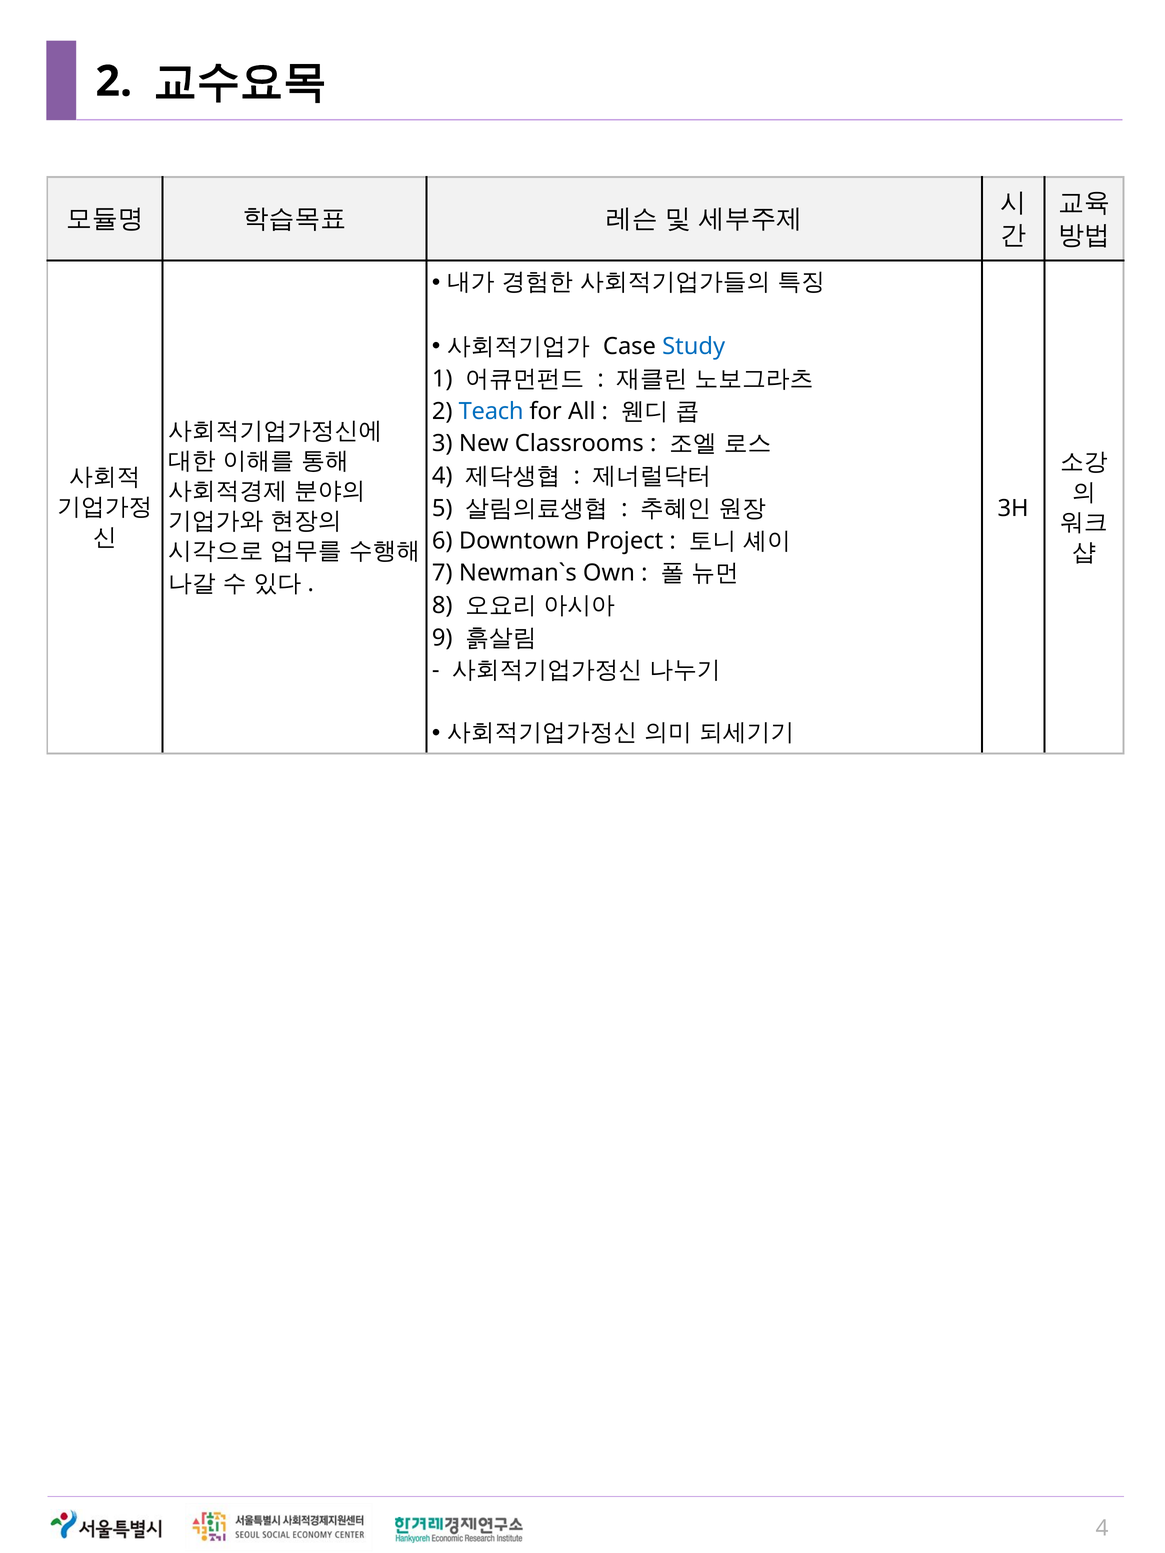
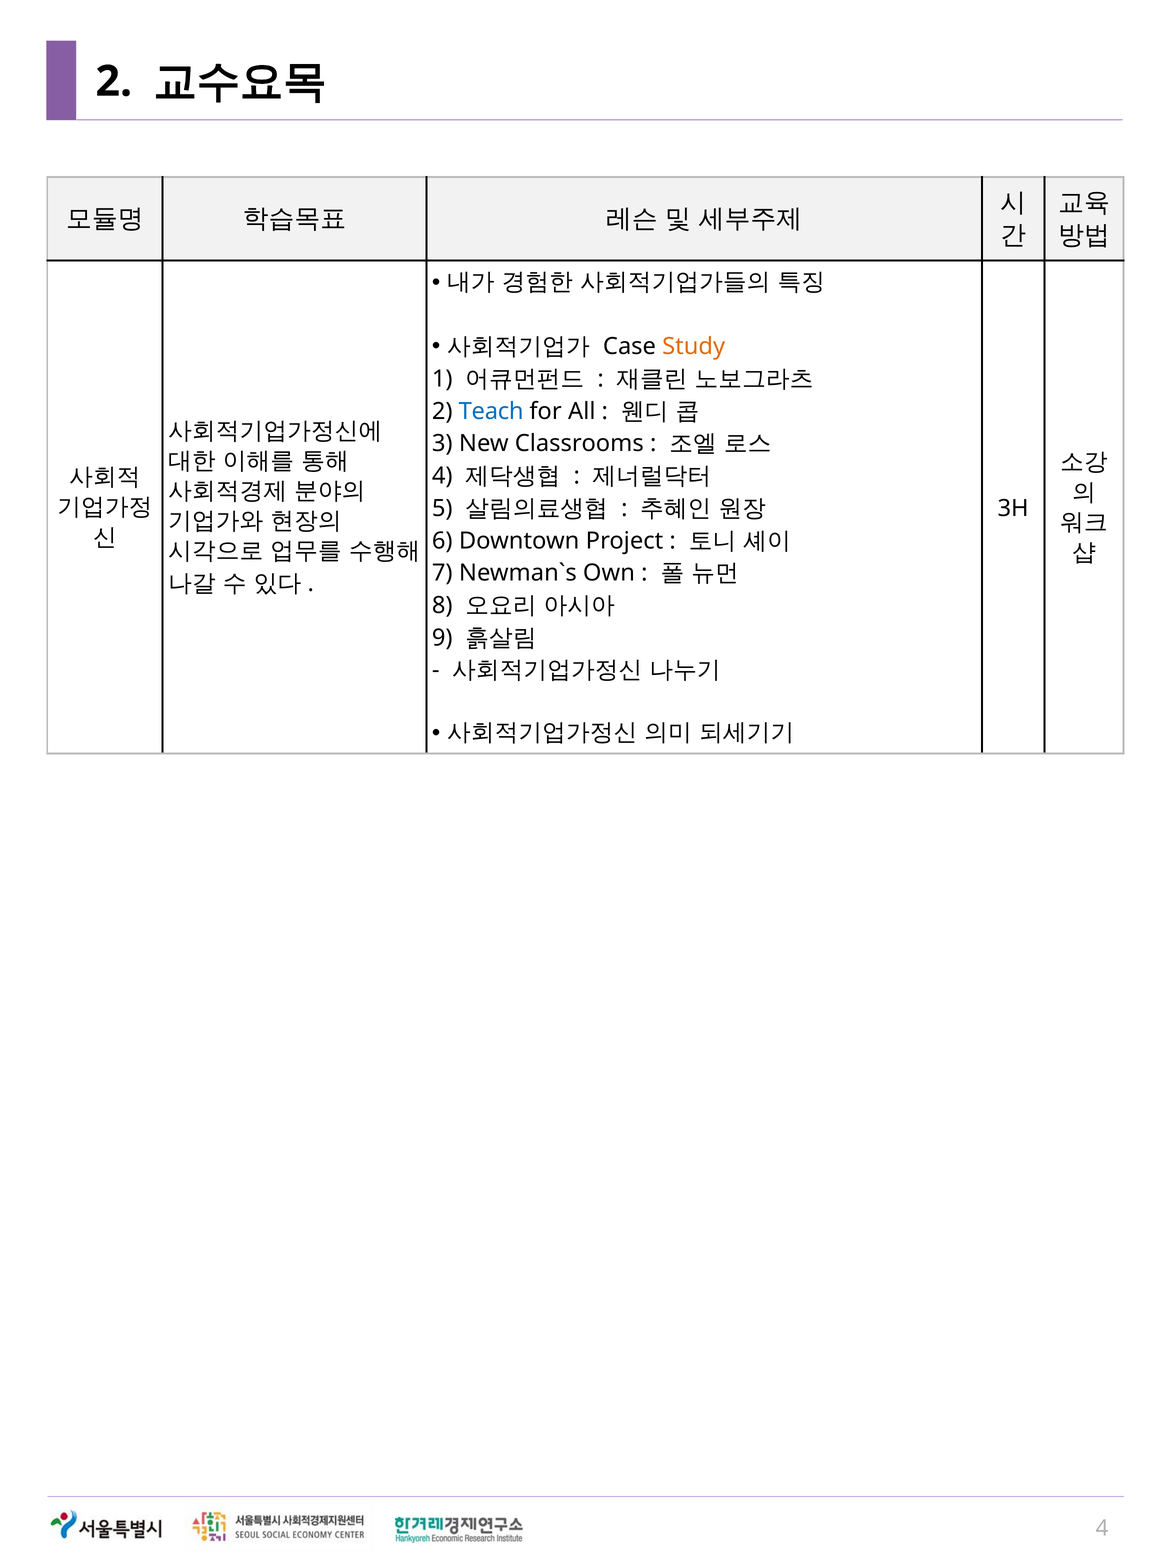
Study colour: blue -> orange
